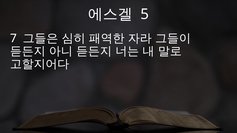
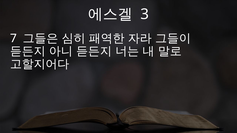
5: 5 -> 3
